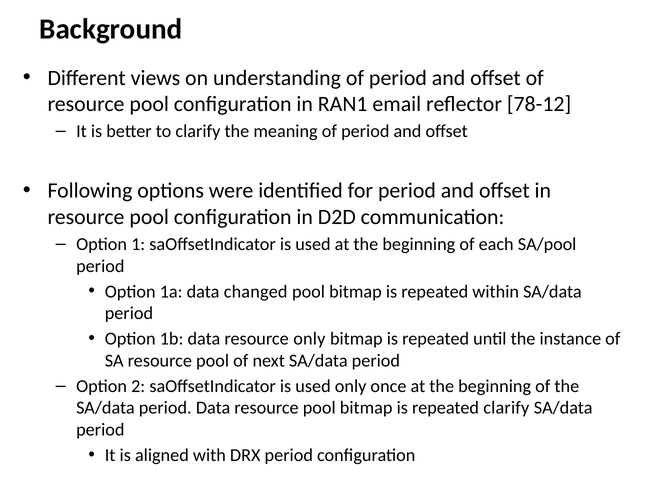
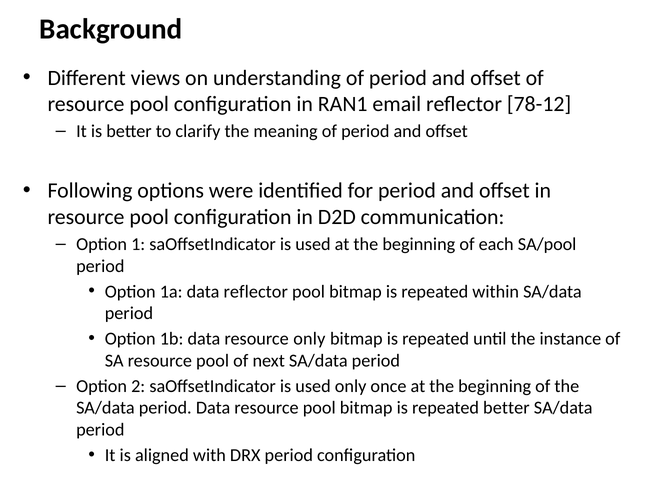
data changed: changed -> reflector
repeated clarify: clarify -> better
